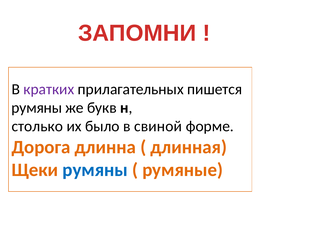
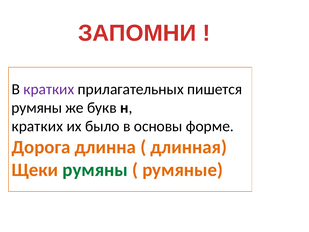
столько at (37, 126): столько -> кратких
свиной: свиной -> основы
румяны at (95, 170) colour: blue -> green
